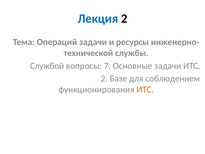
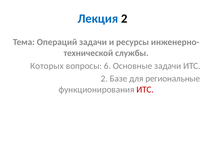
Службой: Службой -> Которых
7: 7 -> 6
соблюдением: соблюдением -> региональные
ИТС at (145, 89) colour: orange -> red
